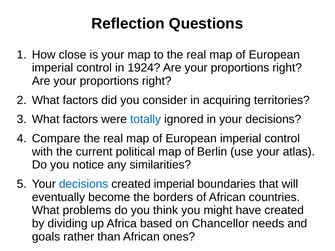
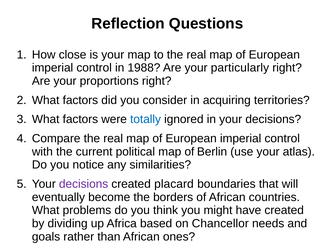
1924: 1924 -> 1988
proportions at (240, 68): proportions -> particularly
decisions at (84, 184) colour: blue -> purple
created imperial: imperial -> placard
